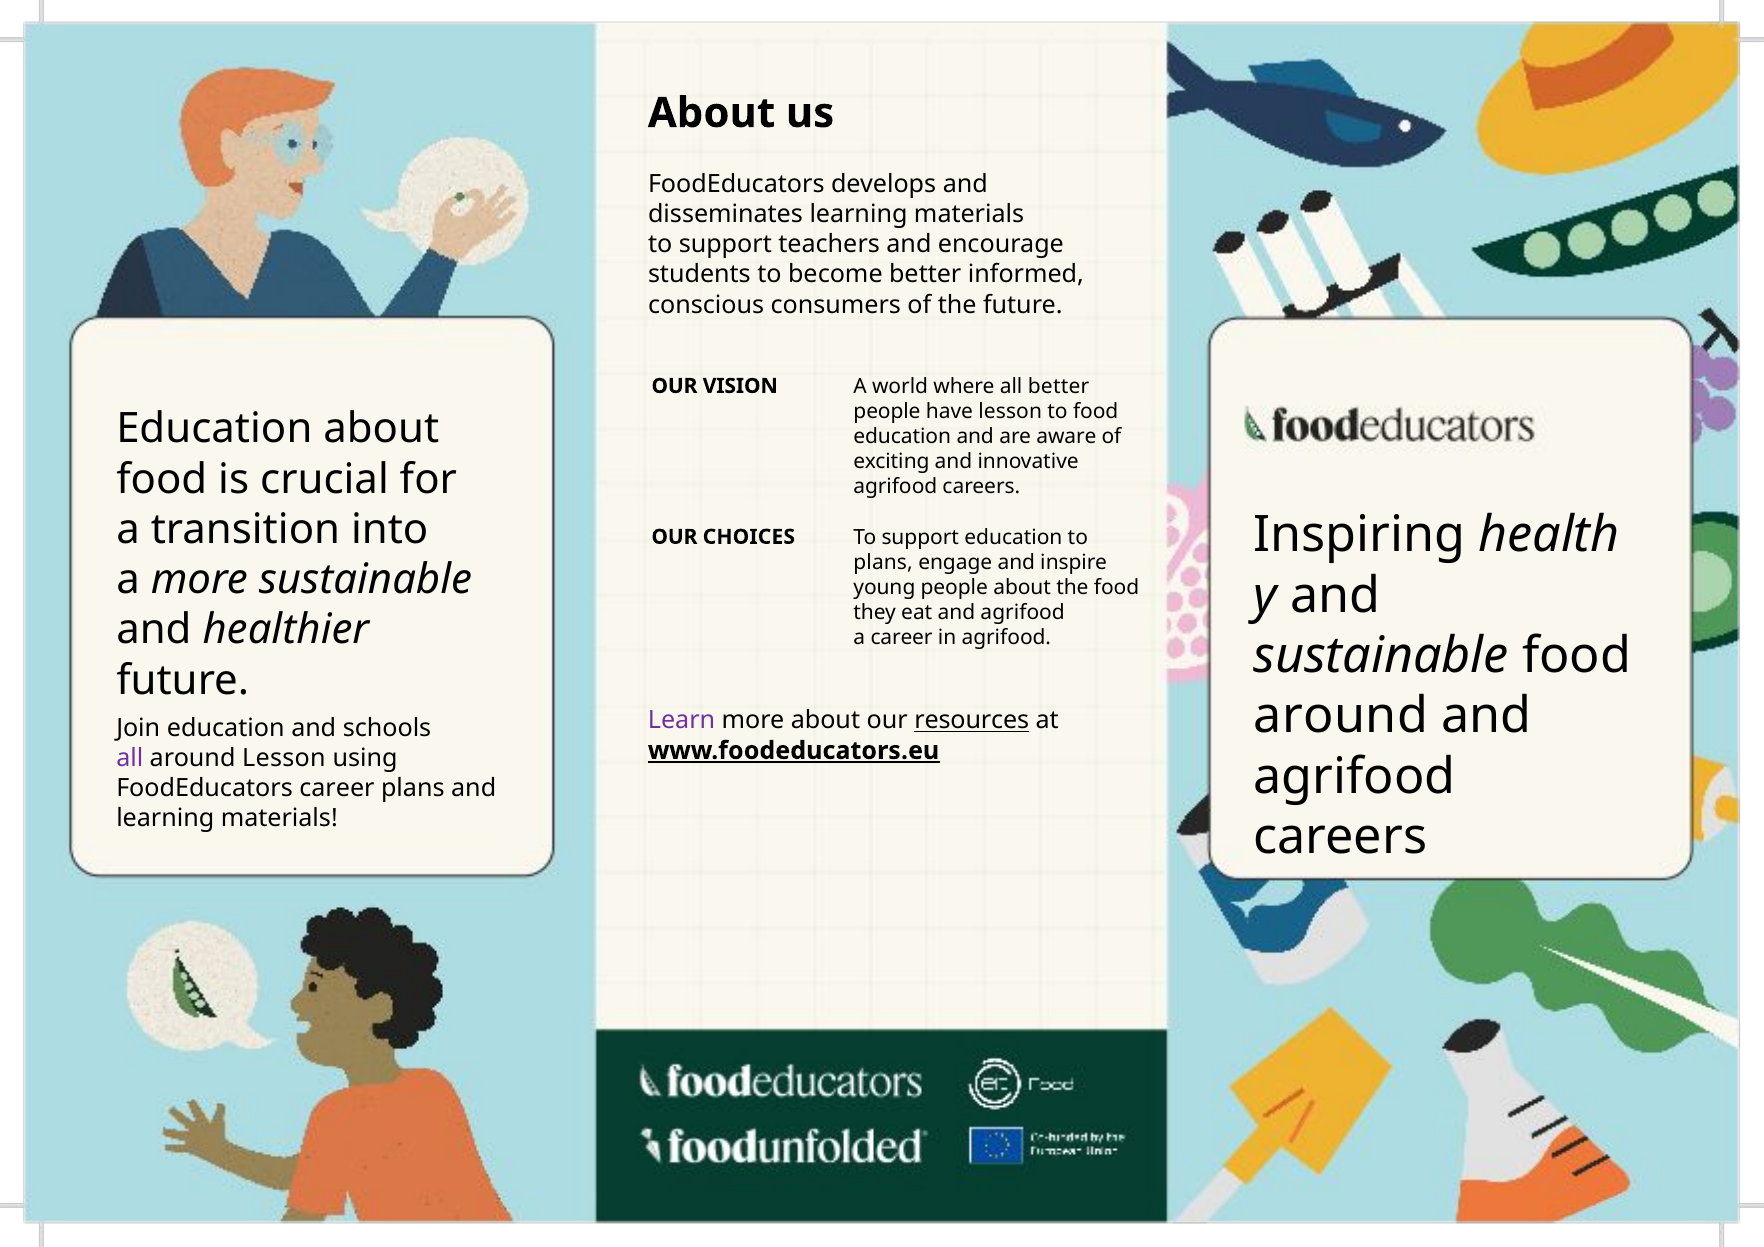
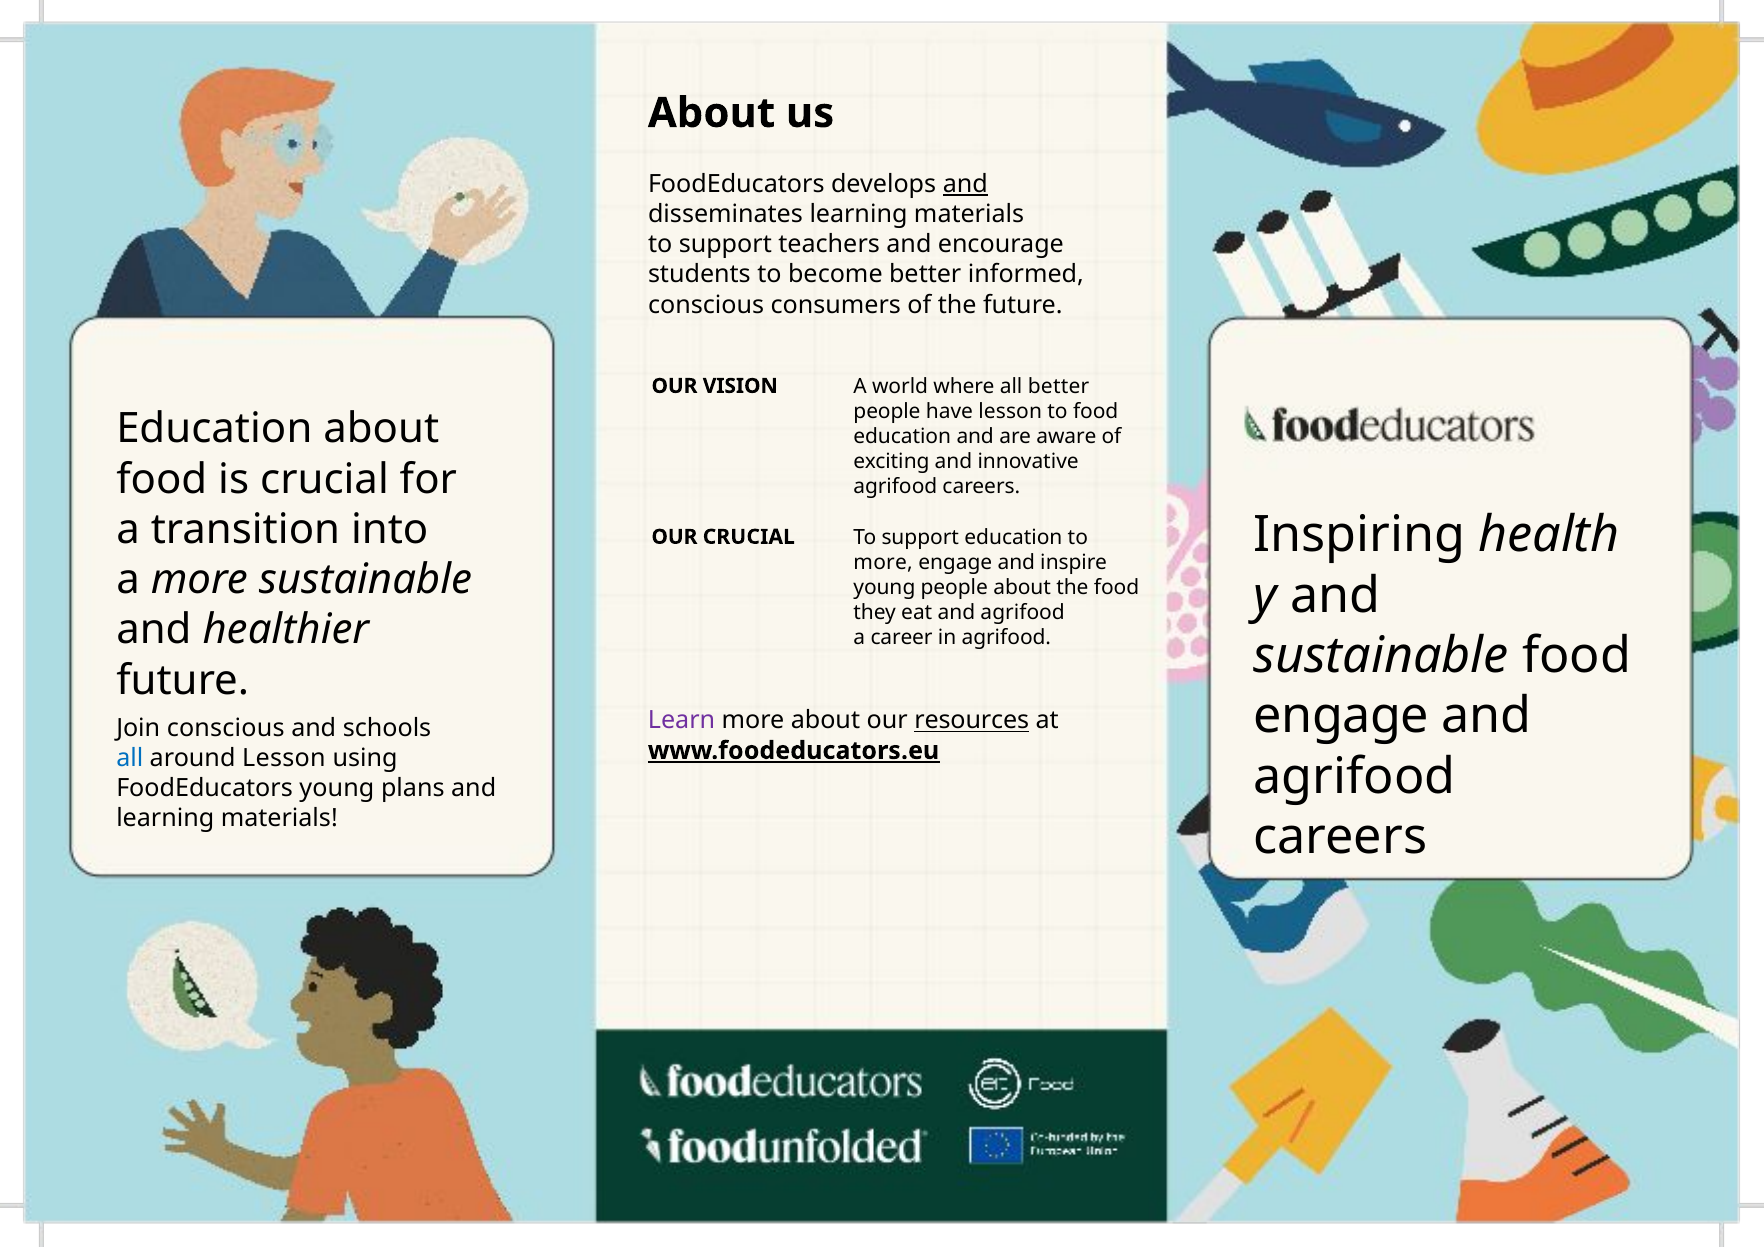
and at (965, 184) underline: none -> present
OUR CHOICES: CHOICES -> CRUCIAL
plans at (883, 563): plans -> more
around at (1341, 716): around -> engage
Join education: education -> conscious
all at (130, 758) colour: purple -> blue
FoodEducators career: career -> young
